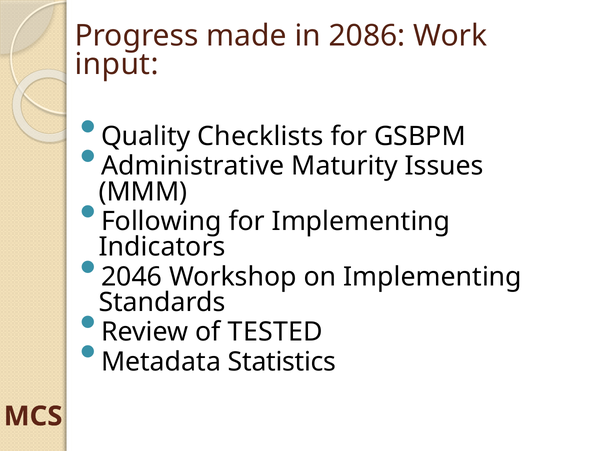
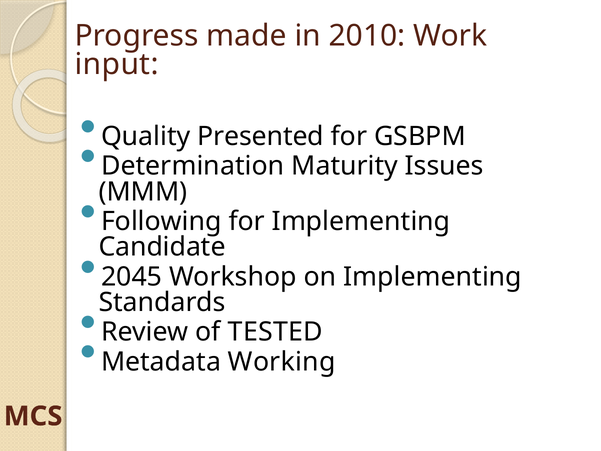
2086: 2086 -> 2010
Checklists: Checklists -> Presented
Administrative: Administrative -> Determination
Indicators: Indicators -> Candidate
2046: 2046 -> 2045
Statistics: Statistics -> Working
